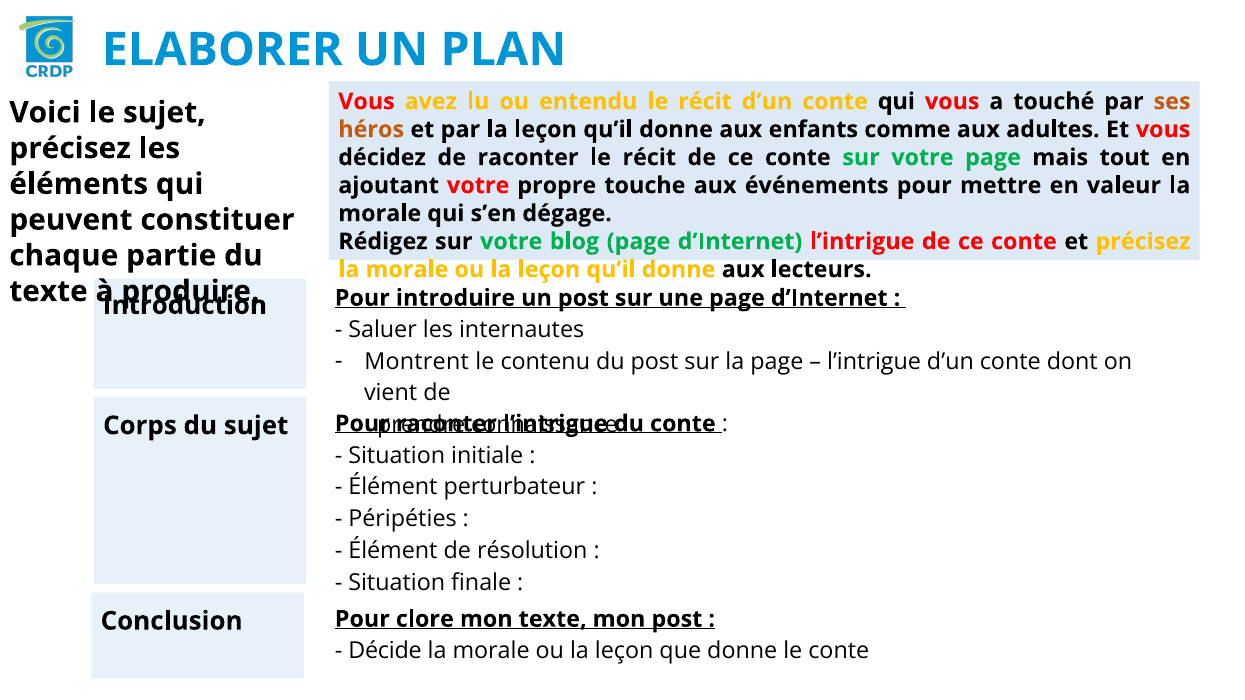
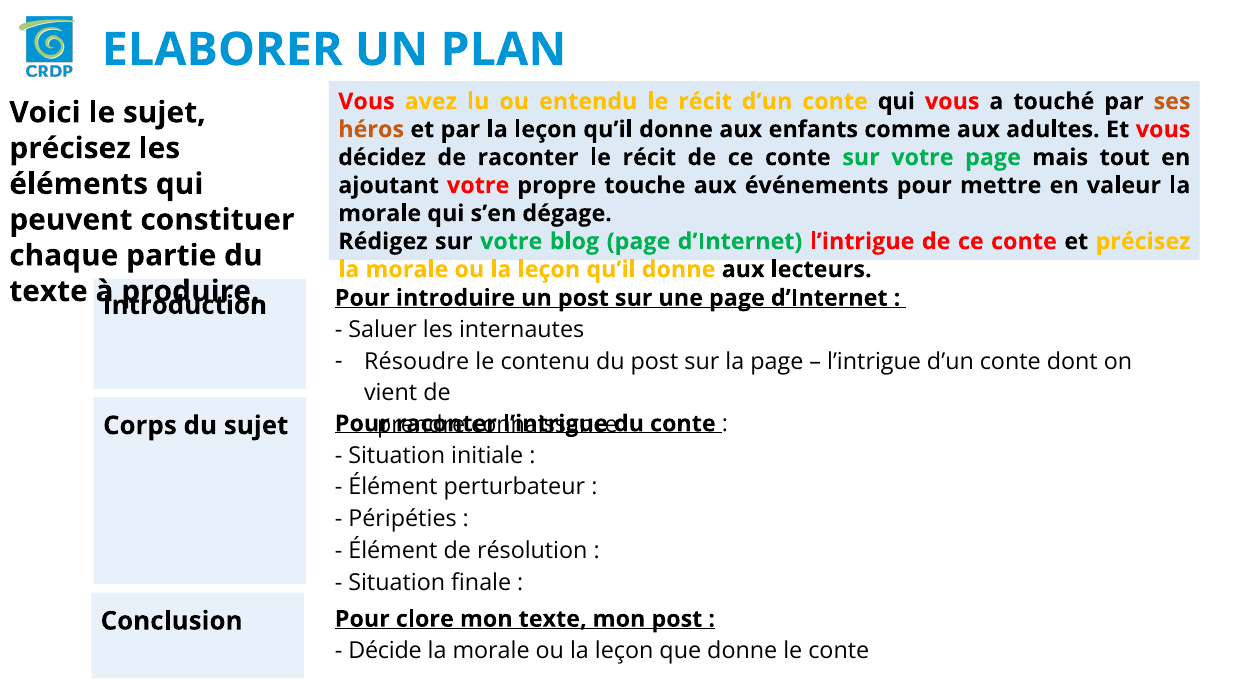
Montrent: Montrent -> Résoudre
